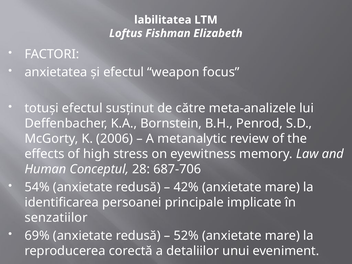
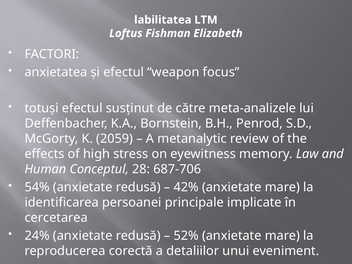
2006: 2006 -> 2059
senzatiilor: senzatiilor -> cercetarea
69%: 69% -> 24%
